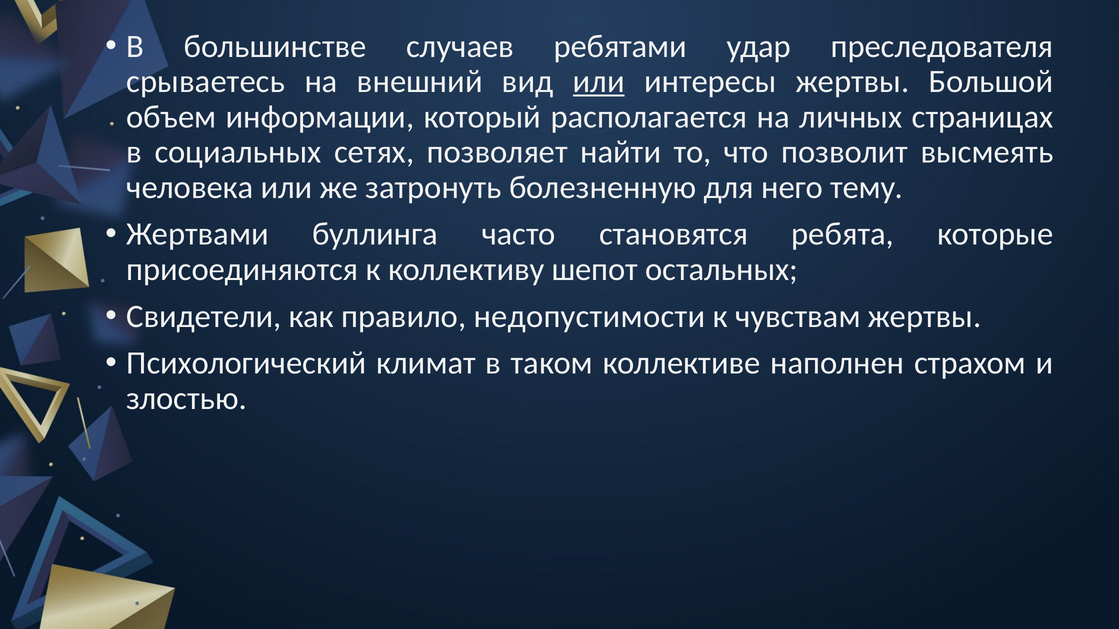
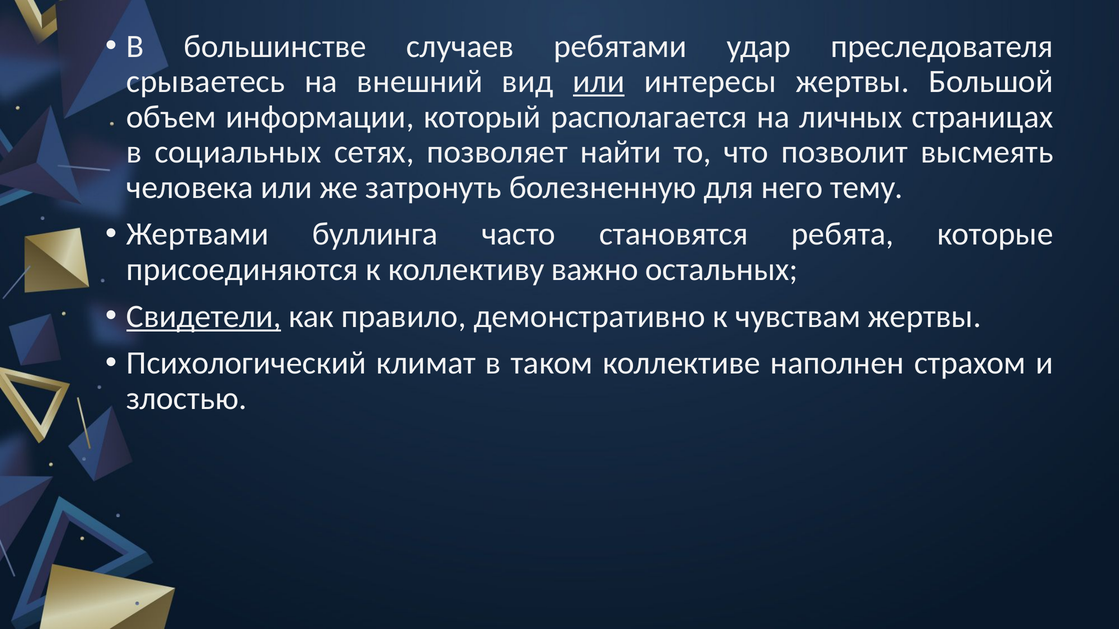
шепот: шепот -> важно
Свидетели underline: none -> present
недопустимости: недопустимости -> демонстративно
